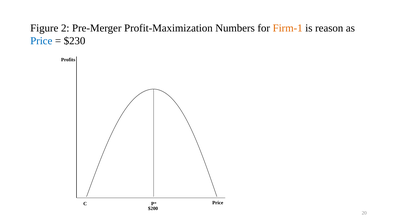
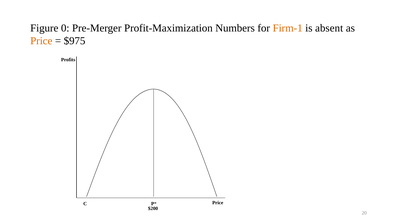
2: 2 -> 0
reason: reason -> absent
Price at (41, 41) colour: blue -> orange
$230: $230 -> $975
